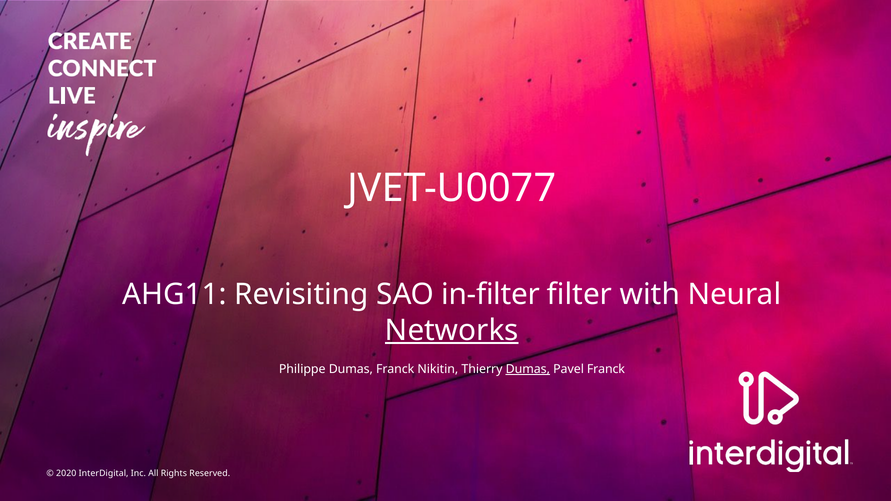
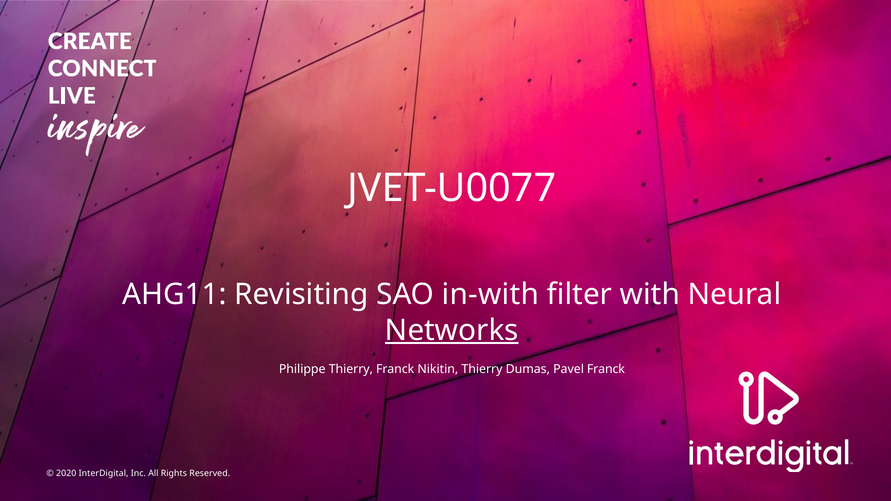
in-filter: in-filter -> in-with
Philippe Dumas: Dumas -> Thierry
Dumas at (528, 369) underline: present -> none
